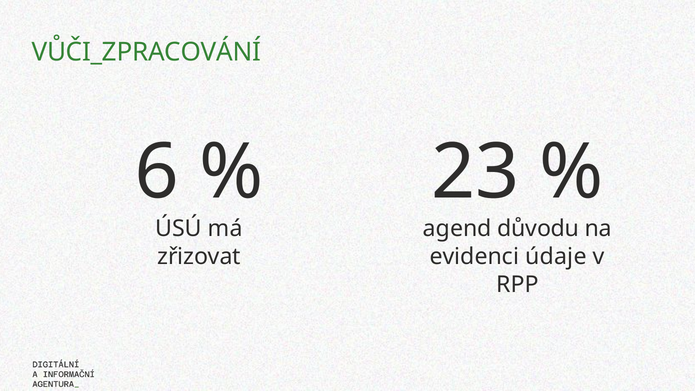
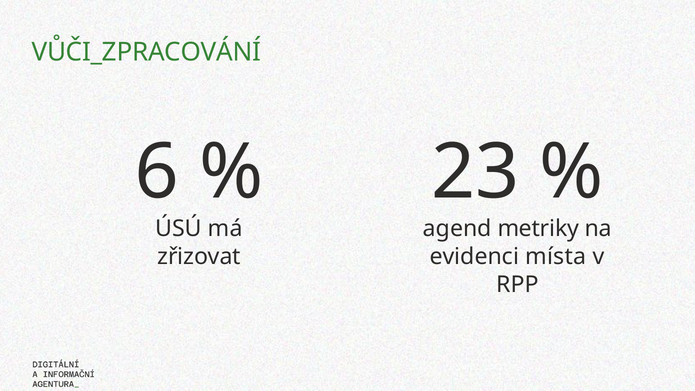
důvodu: důvodu -> metriky
údaje: údaje -> místa
